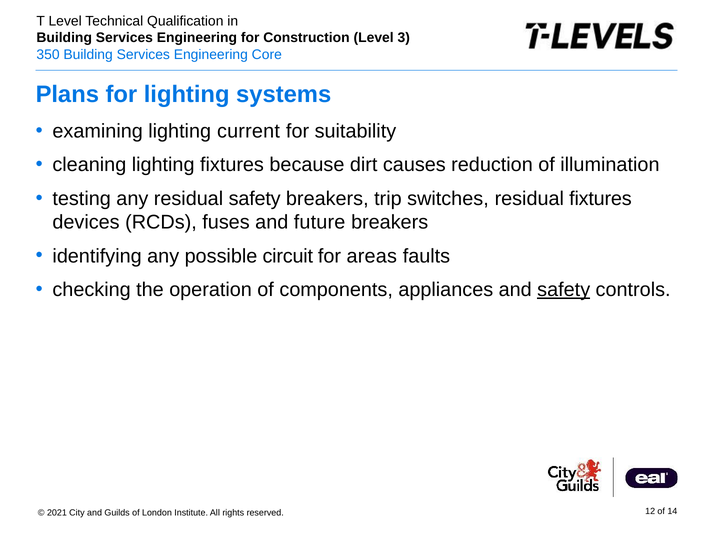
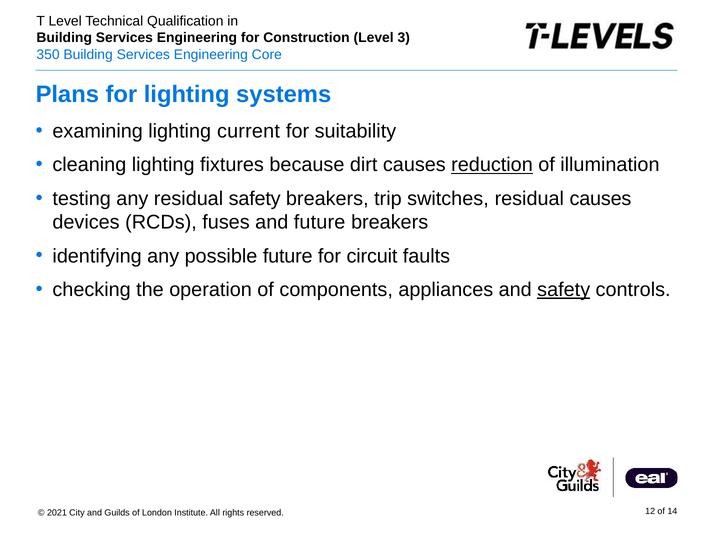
reduction underline: none -> present
residual fixtures: fixtures -> causes
possible circuit: circuit -> future
areas: areas -> circuit
